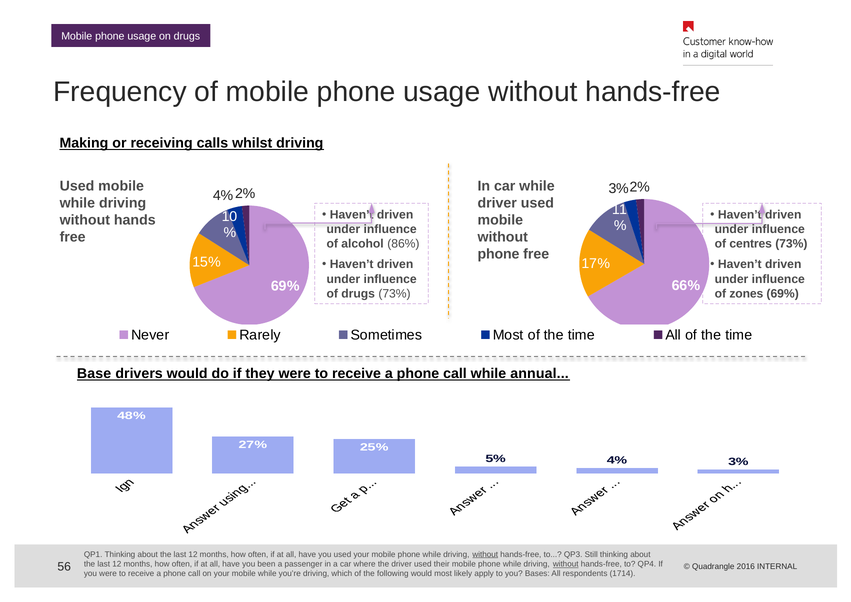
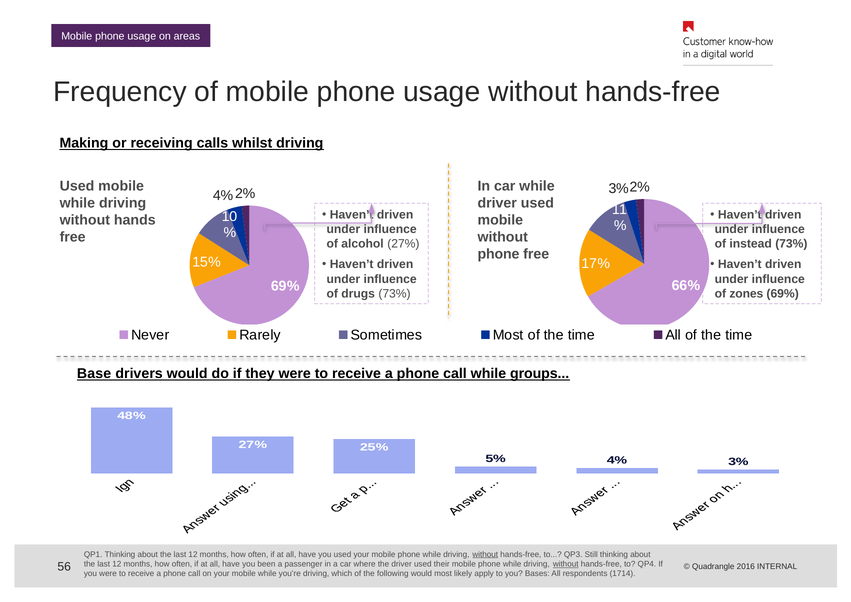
on drugs: drugs -> areas
alcohol 86%: 86% -> 27%
centres: centres -> instead
annual: annual -> groups
